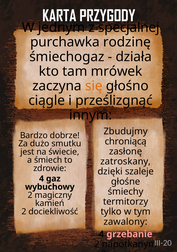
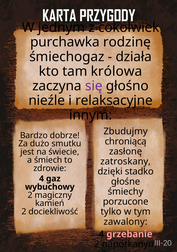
specjalnej: specjalnej -> cokolwiek
mrówek: mrówek -> królowa
się colour: orange -> purple
ciągle: ciągle -> nieźle
prześlizgnąć: prześlizgnąć -> relaksacyjne
szaleje: szaleje -> stadko
termitorzy: termitorzy -> porzucone
